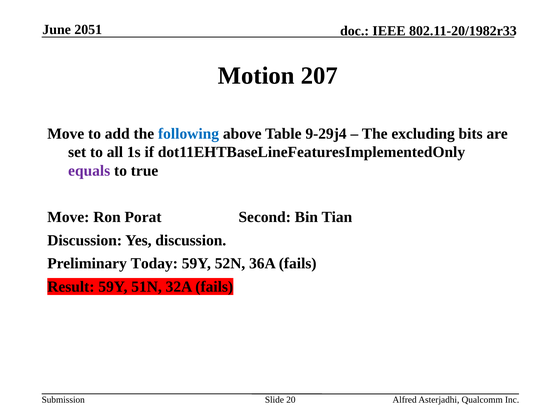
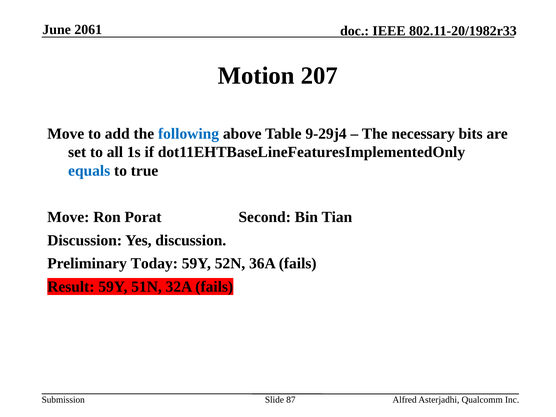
2051: 2051 -> 2061
excluding: excluding -> necessary
equals colour: purple -> blue
20: 20 -> 87
